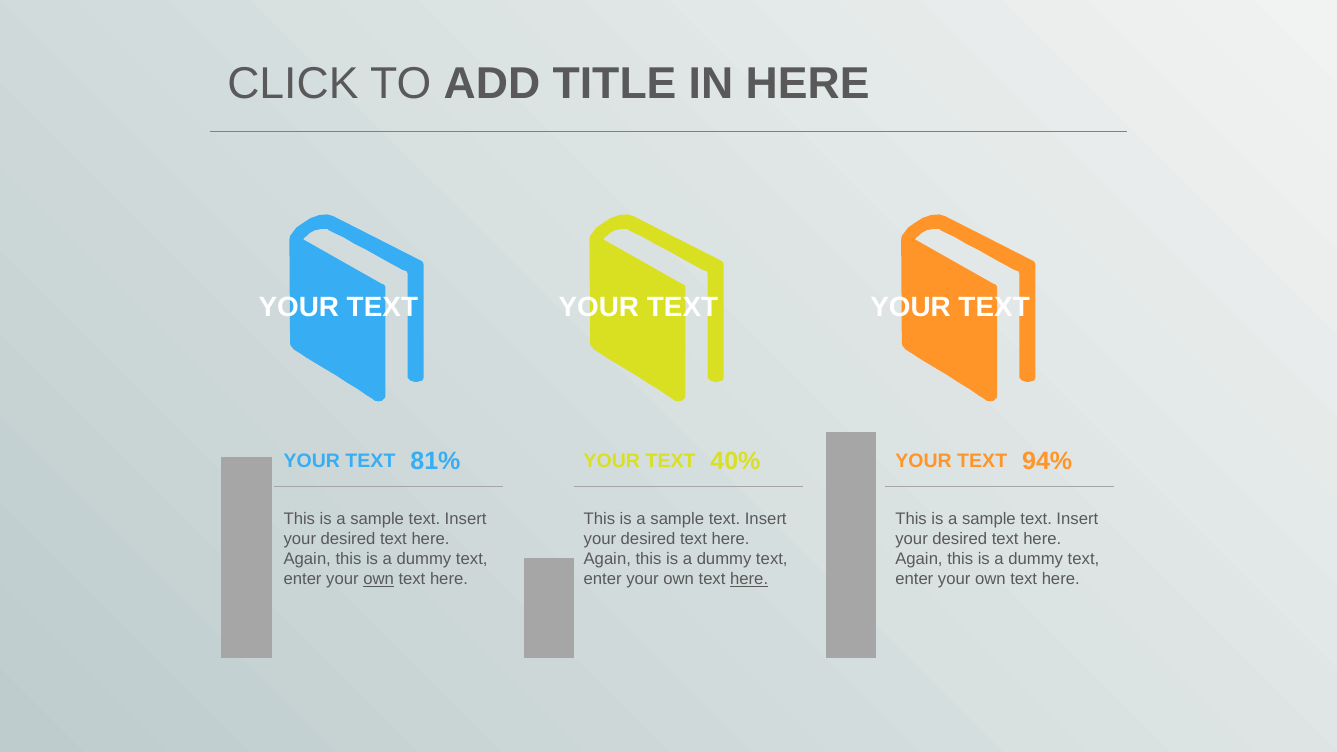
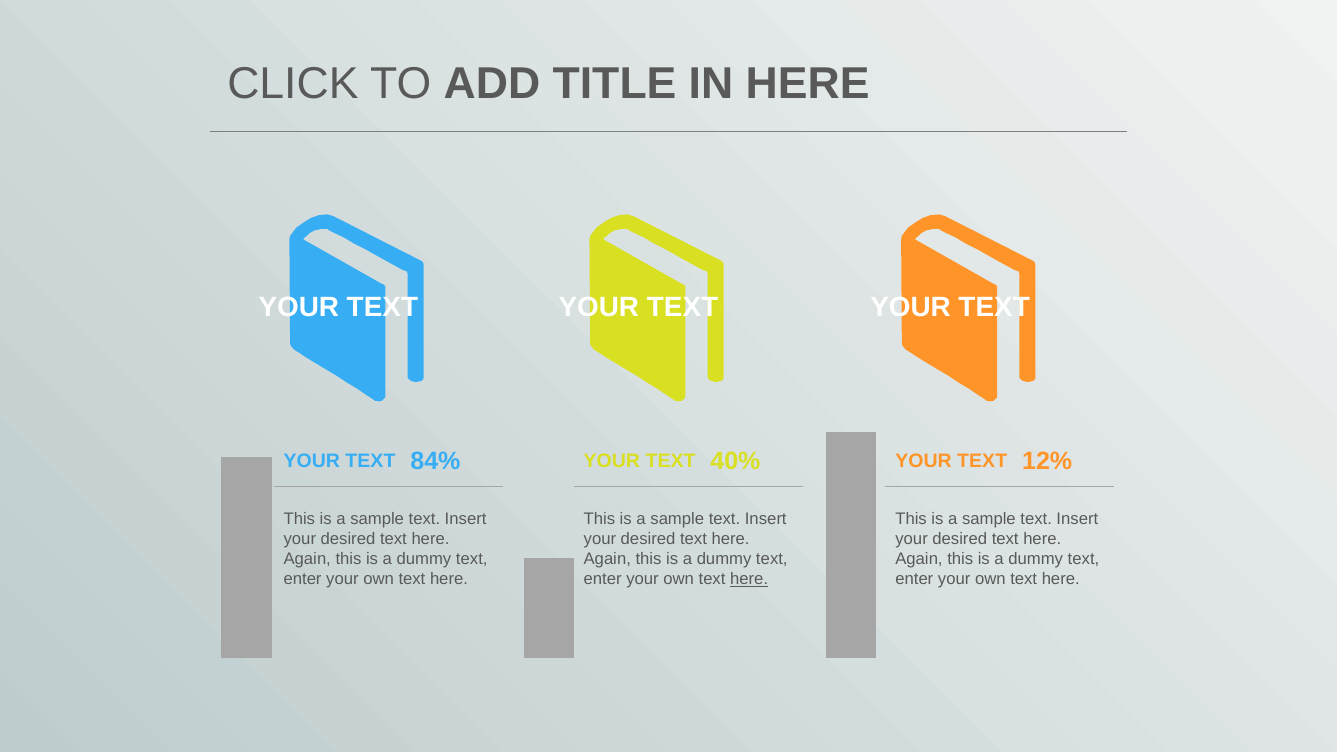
81%: 81% -> 84%
94%: 94% -> 12%
own at (379, 579) underline: present -> none
